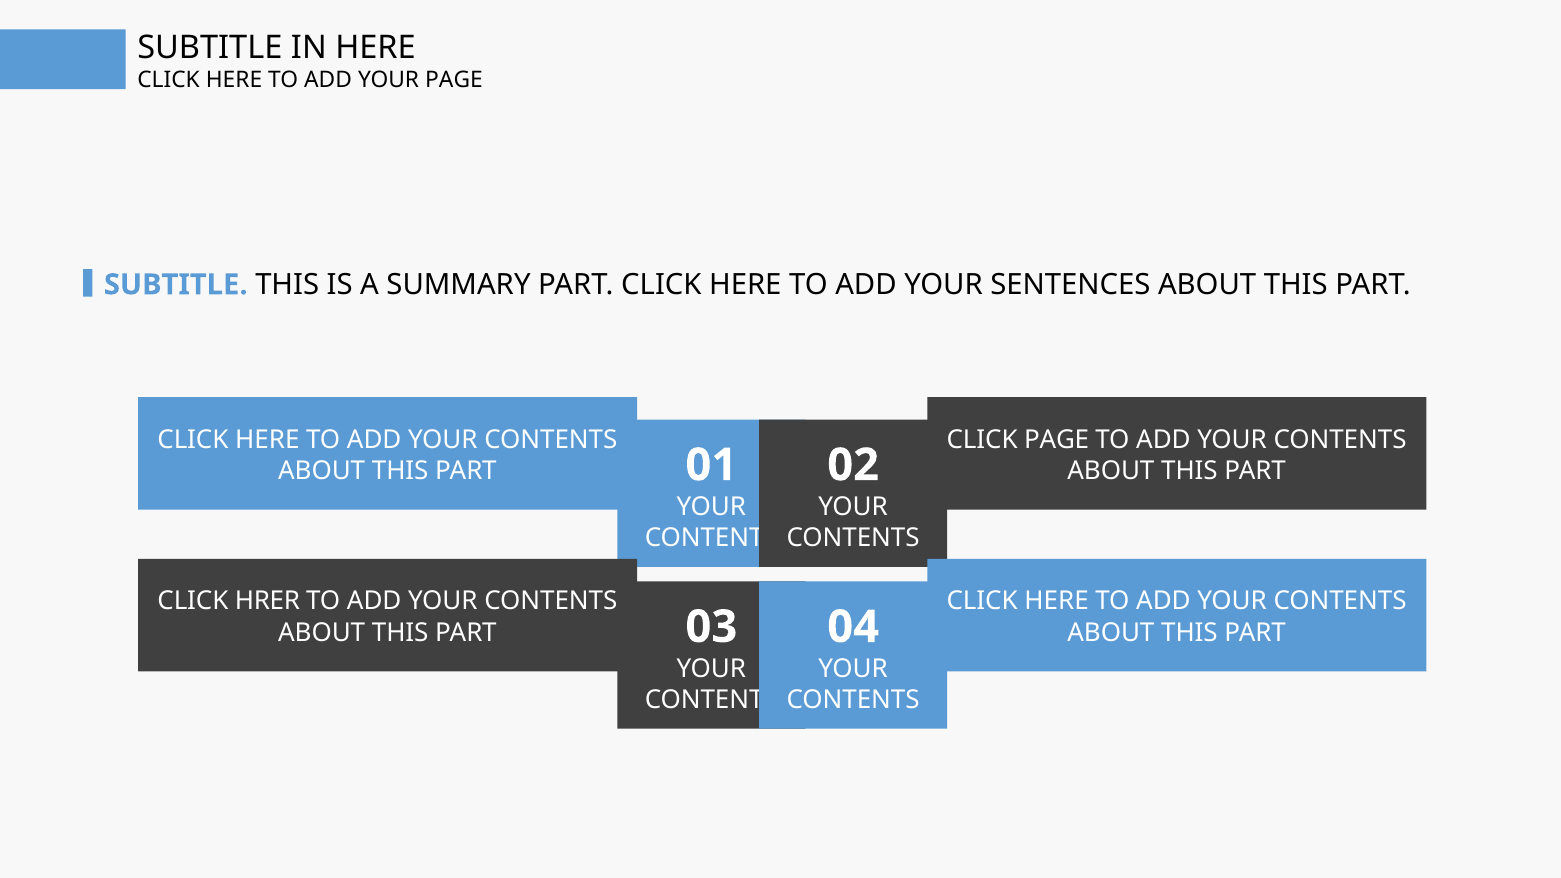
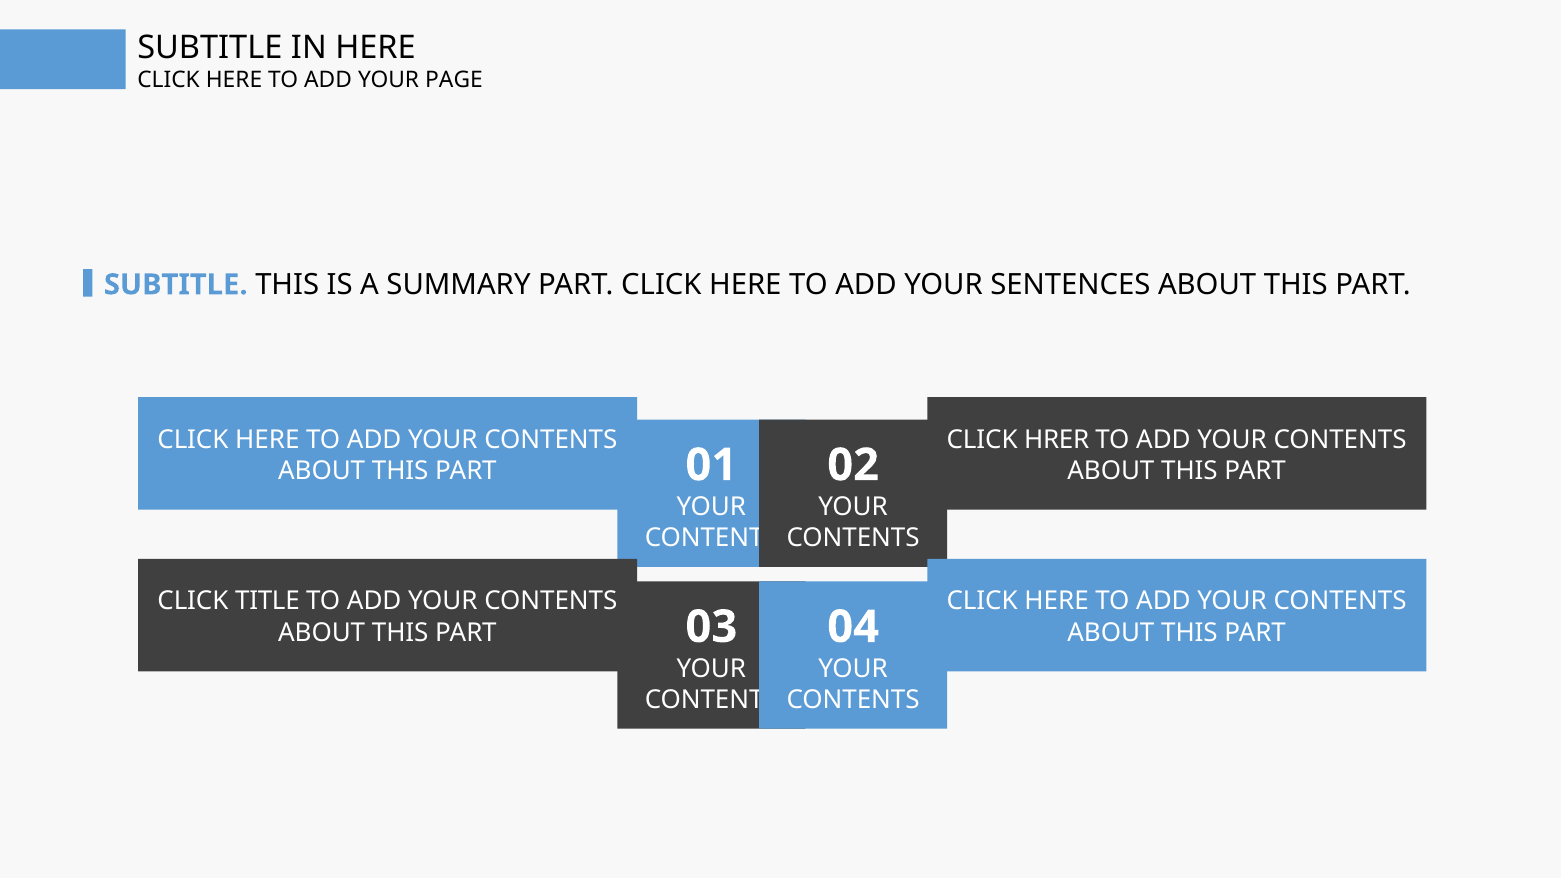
CLICK PAGE: PAGE -> HRER
HRER: HRER -> TITLE
